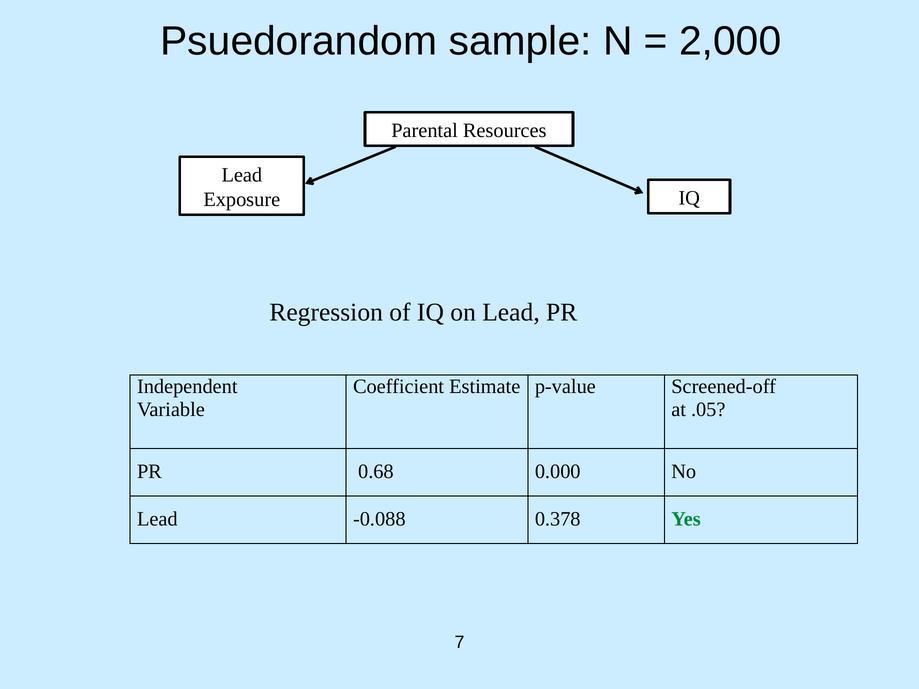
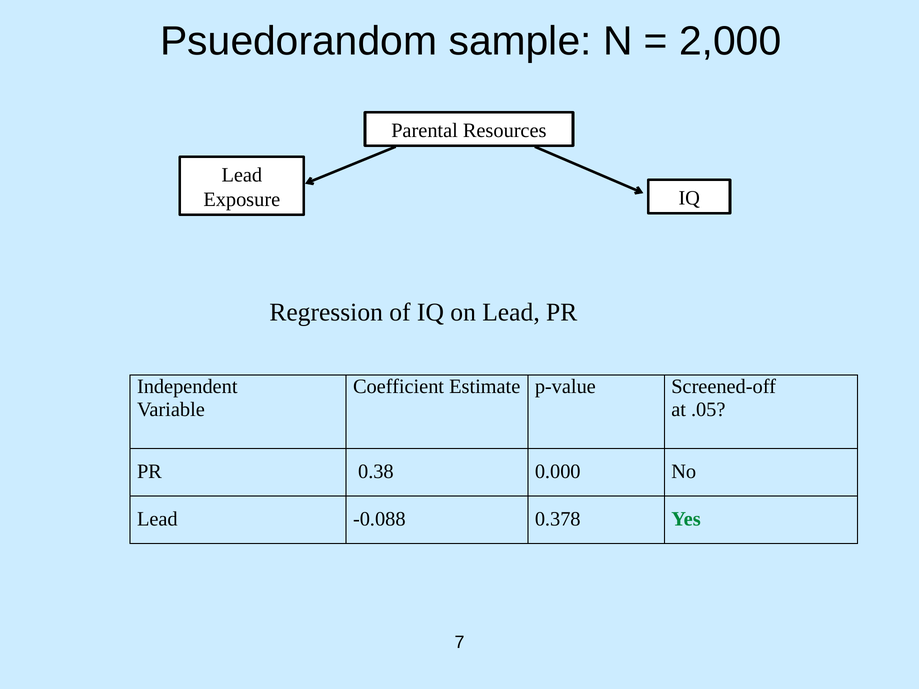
0.68: 0.68 -> 0.38
